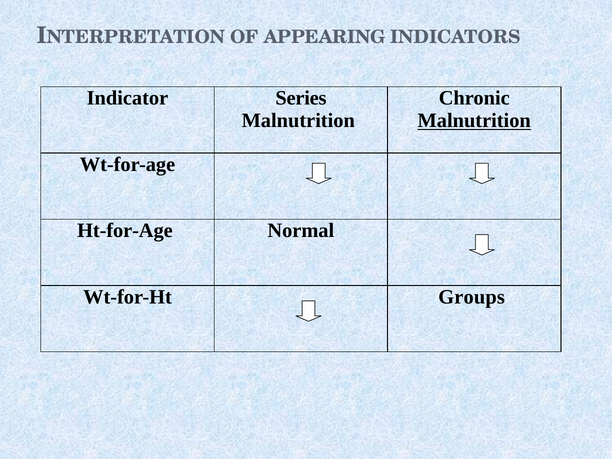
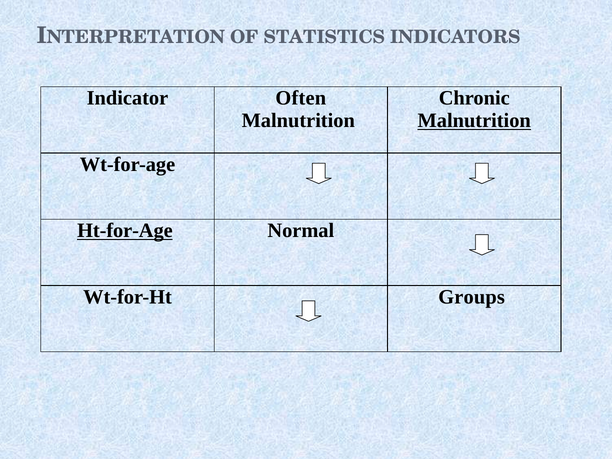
APPEARING: APPEARING -> STATISTICS
Series: Series -> Often
Ht-for-Age underline: none -> present
